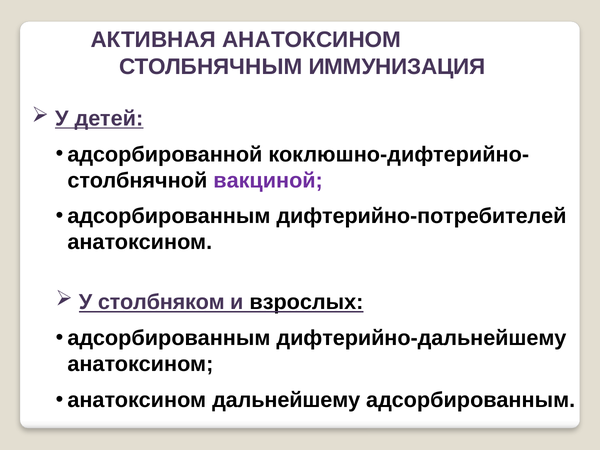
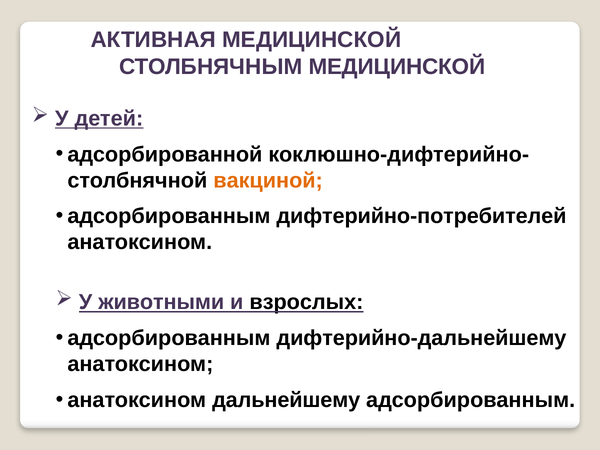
АКТИВНАЯ АНАТОКСИНОМ: АНАТОКСИНОМ -> МЕДИЦИНСКОЙ
СТОЛБНЯЧНЫМ ИММУНИЗАЦИЯ: ИММУНИЗАЦИЯ -> МЕДИЦИНСКОЙ
вакциной colour: purple -> orange
столбняком: столбняком -> животными
